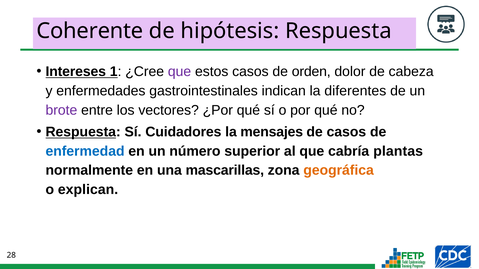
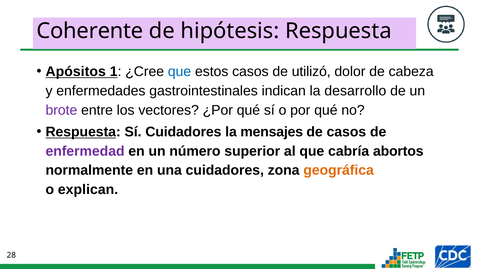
Intereses: Intereses -> Apósitos
que at (180, 72) colour: purple -> blue
orden: orden -> utilizó
diferentes: diferentes -> desarrollo
enfermedad colour: blue -> purple
plantas: plantas -> abortos
una mascarillas: mascarillas -> cuidadores
